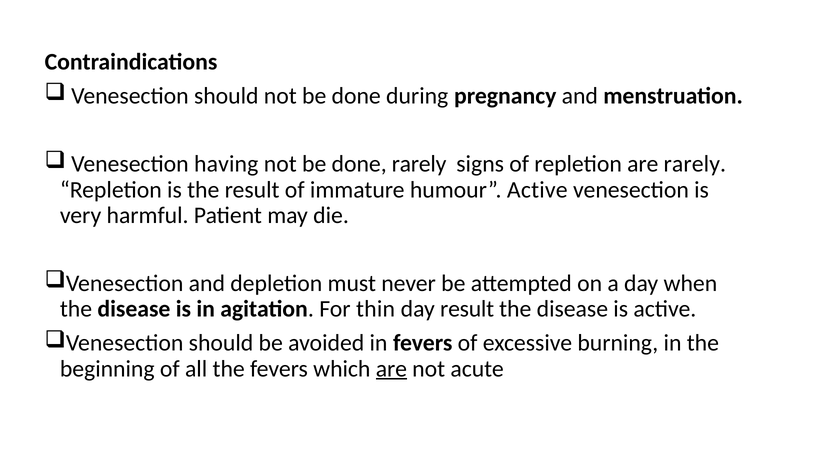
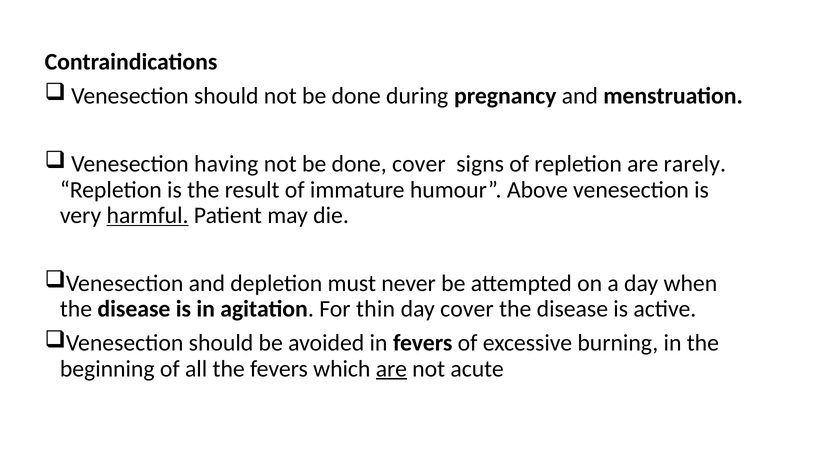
done rarely: rarely -> cover
humour Active: Active -> Above
harmful underline: none -> present
day result: result -> cover
